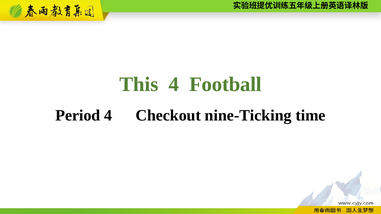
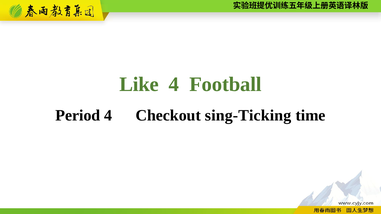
This: This -> Like
nine-Ticking: nine-Ticking -> sing-Ticking
